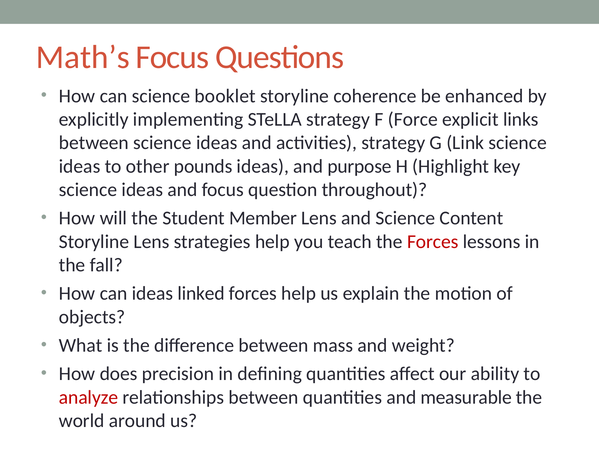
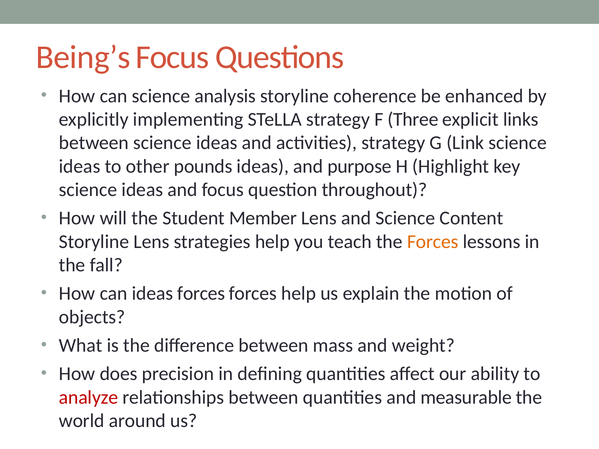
Math’s: Math’s -> Being’s
booklet: booklet -> analysis
Force: Force -> Three
Forces at (433, 242) colour: red -> orange
ideas linked: linked -> forces
